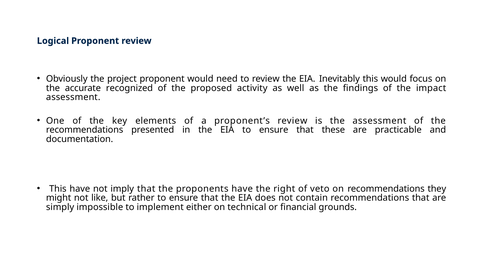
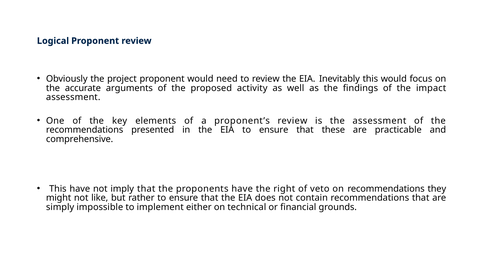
recognized: recognized -> arguments
documentation: documentation -> comprehensive
